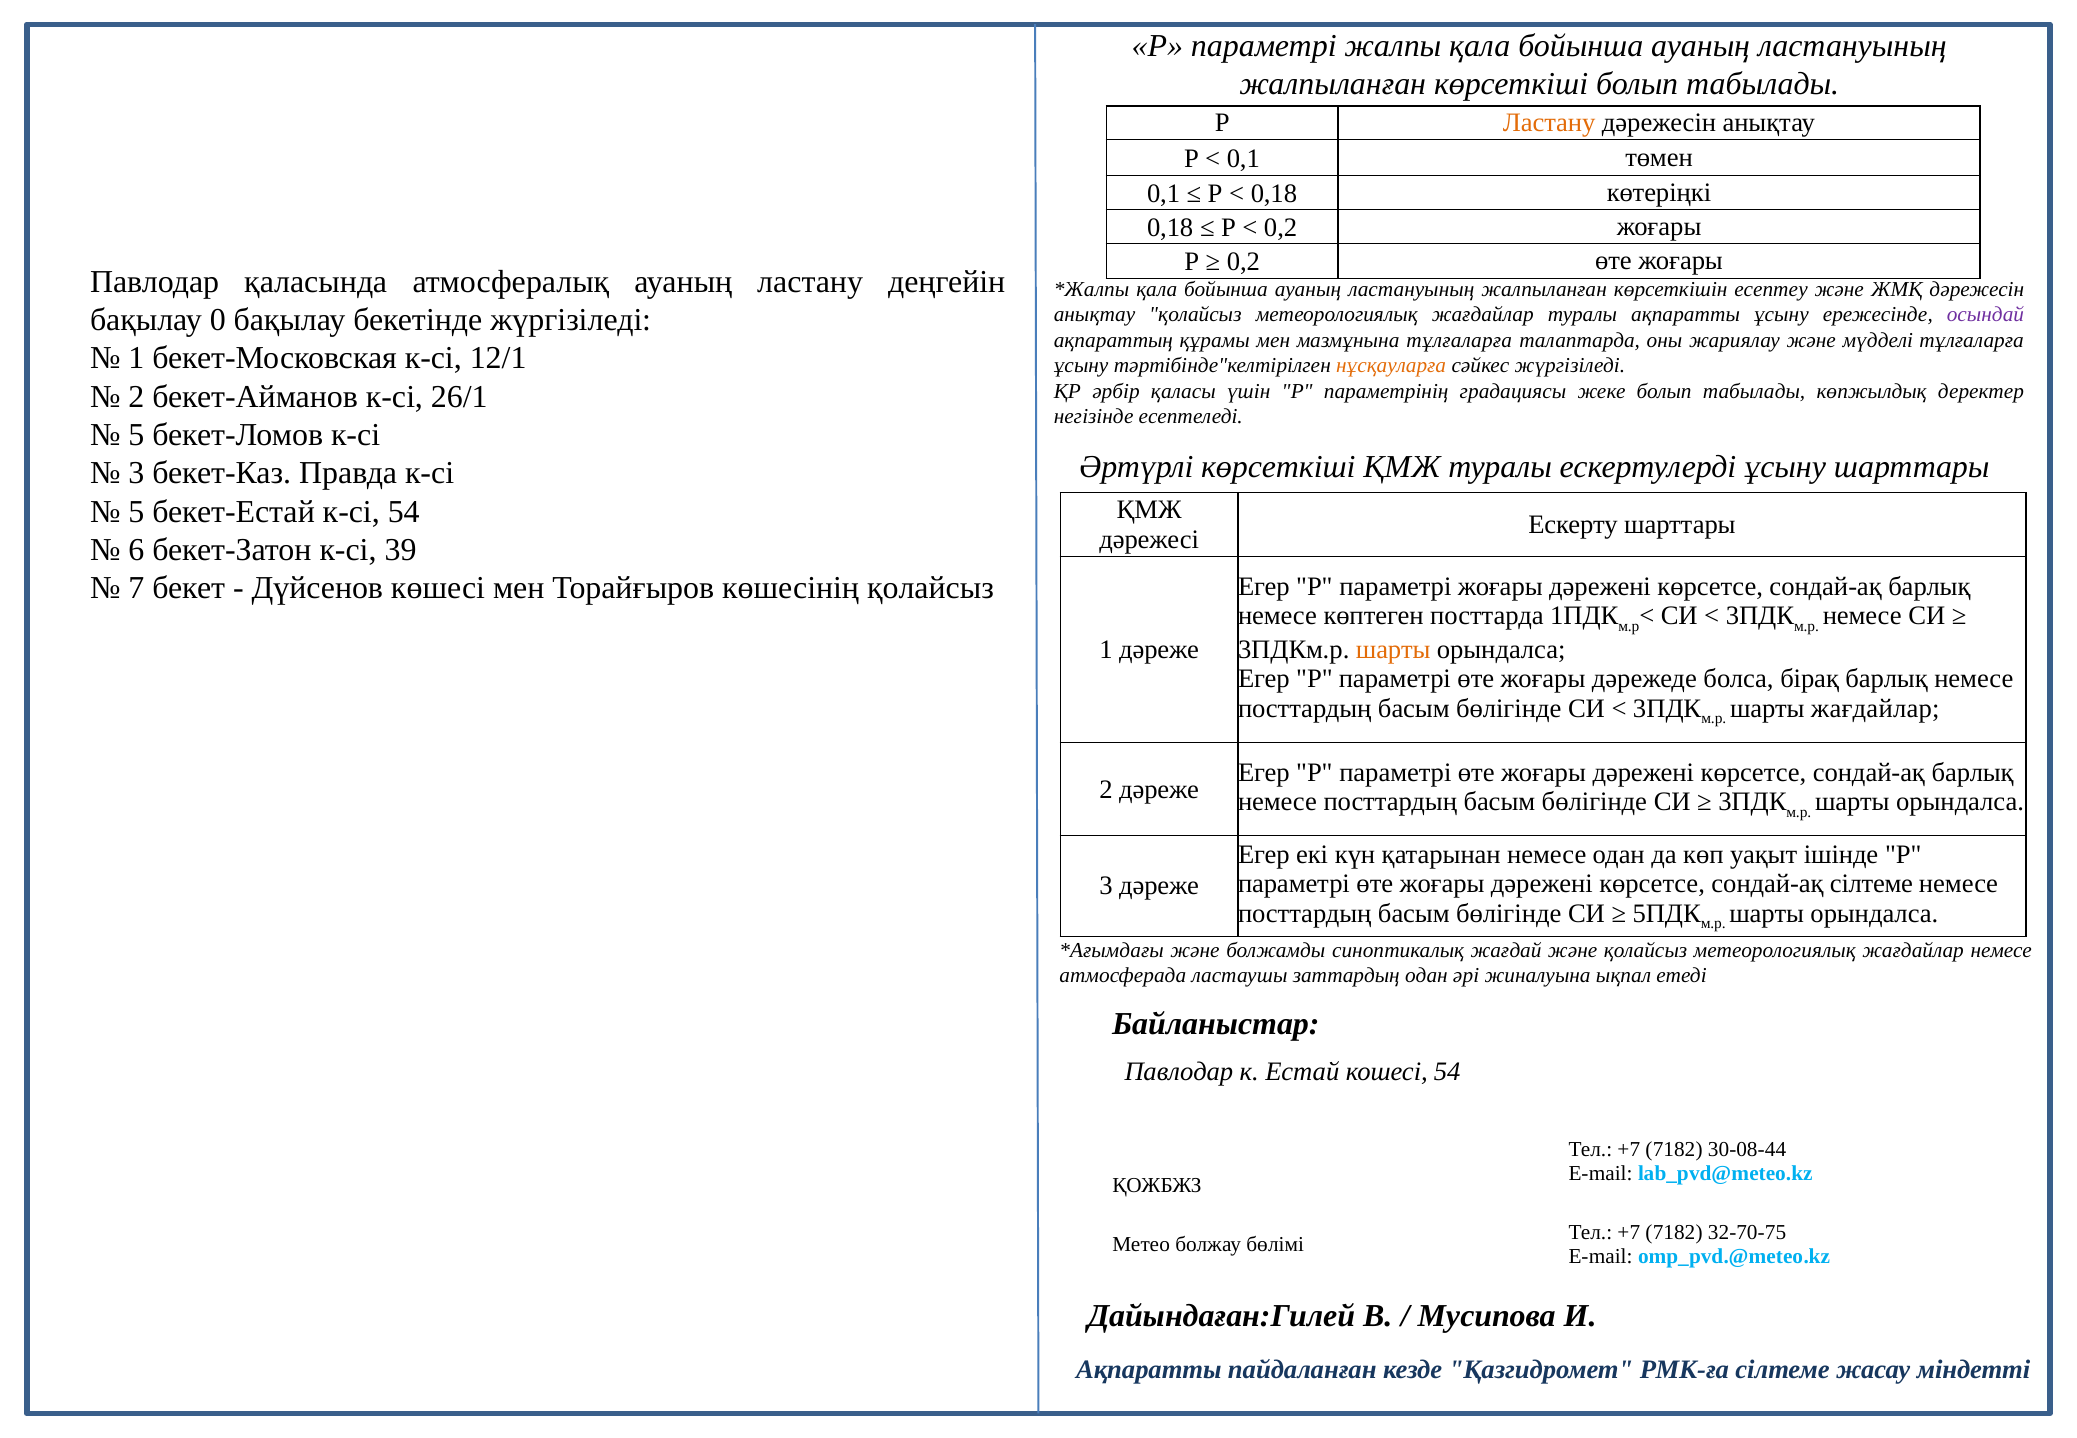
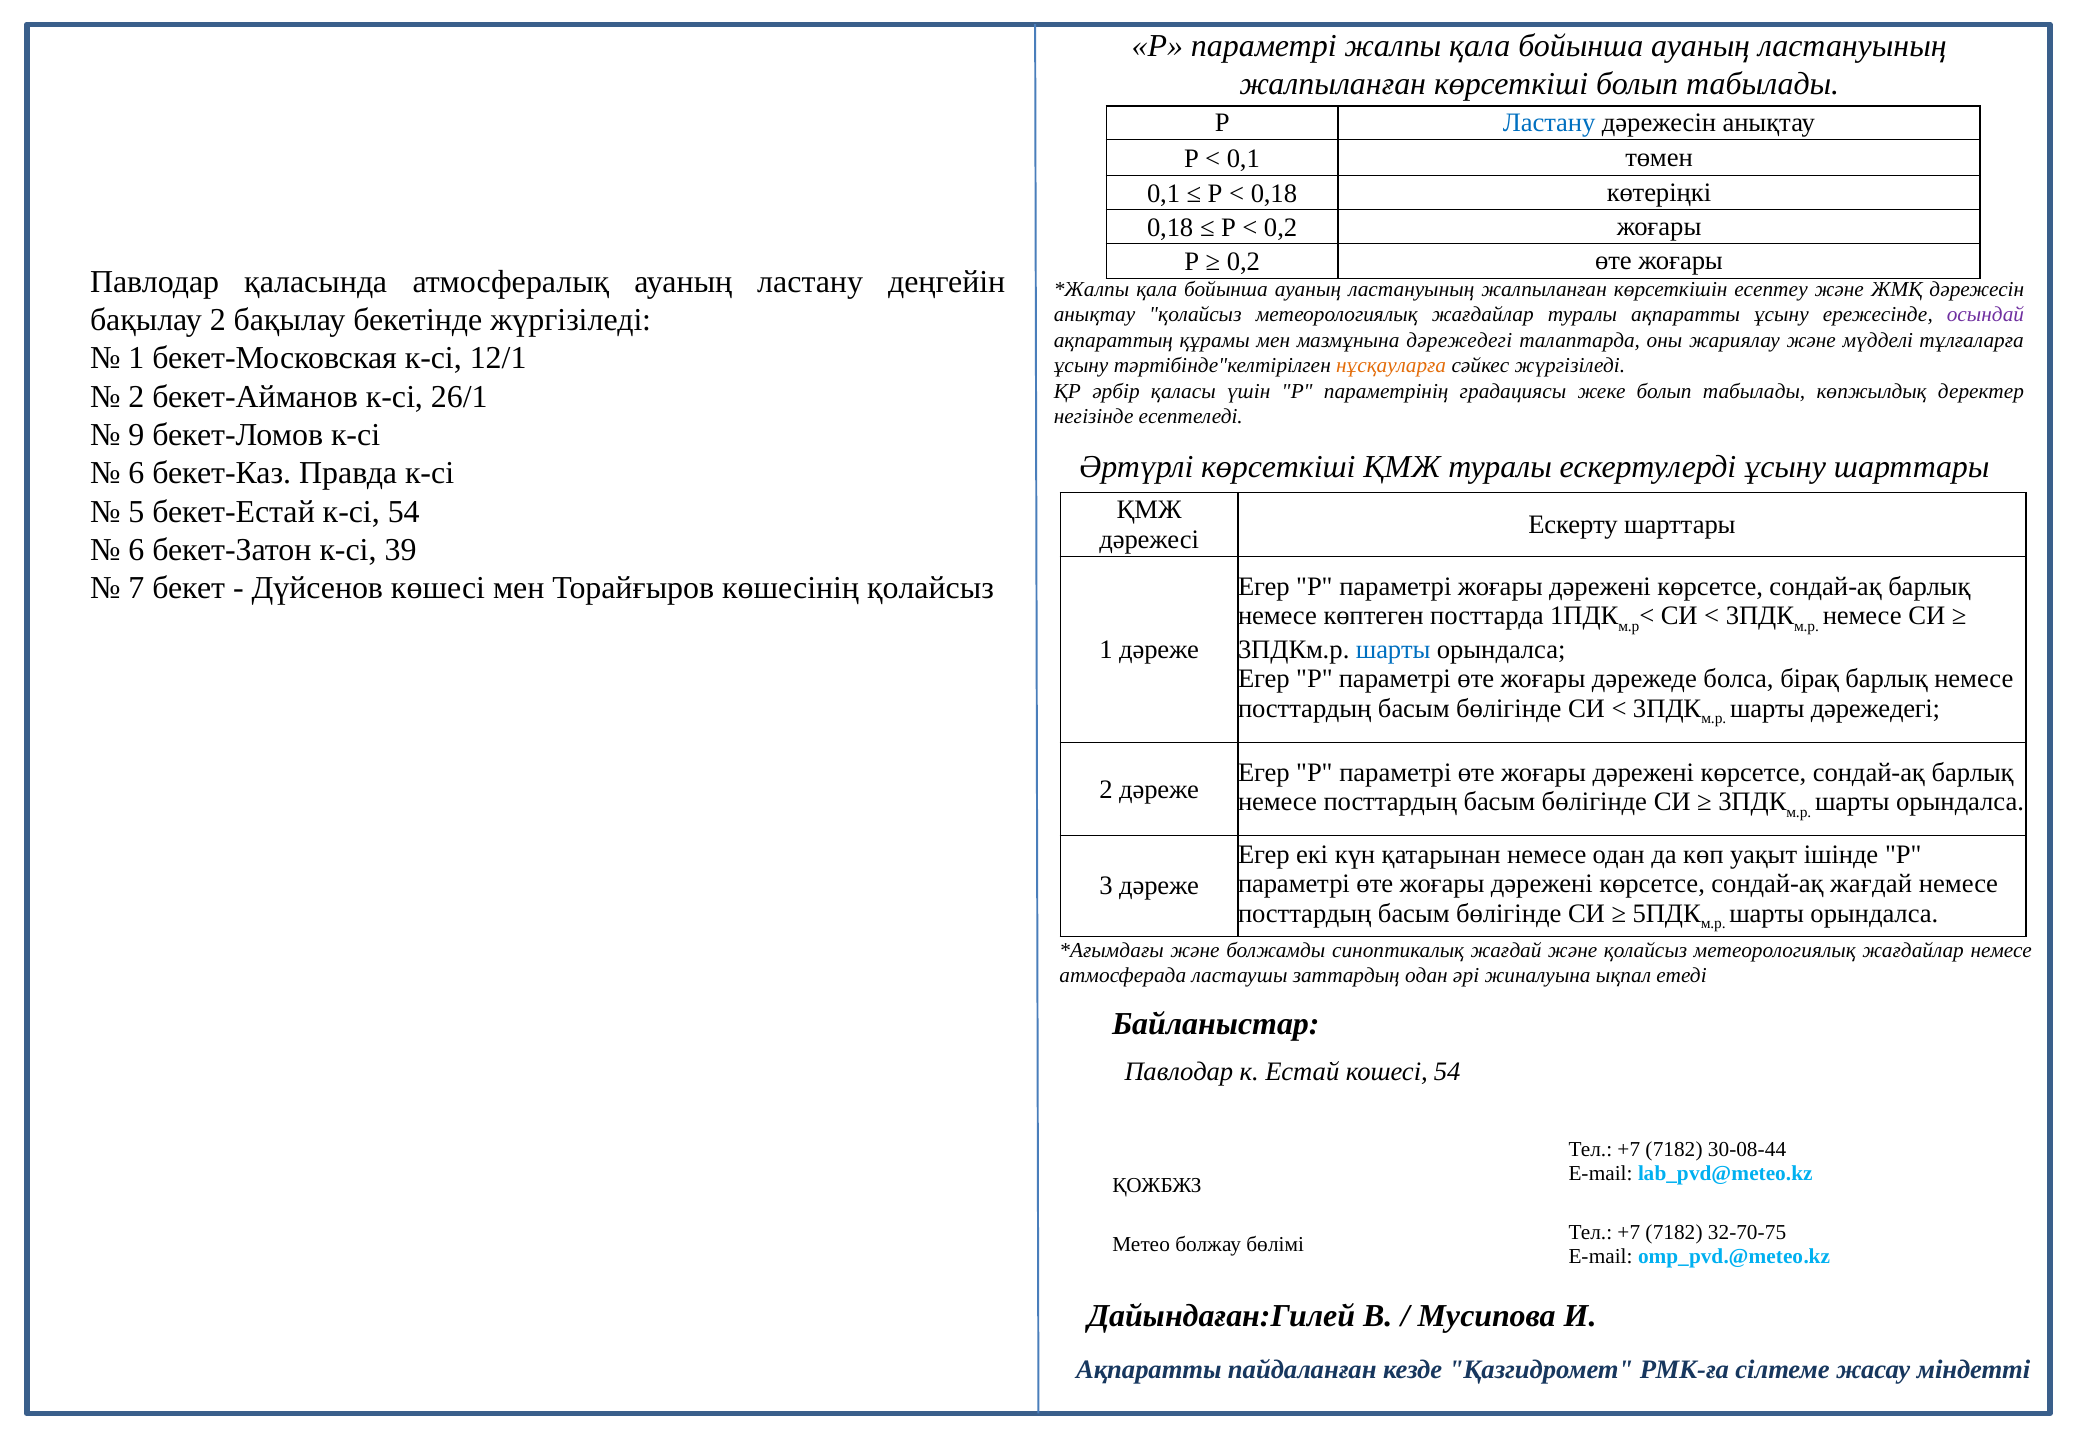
Ластану at (1549, 123) colour: orange -> blue
бақылау 0: 0 -> 2
мазмұнына тұлғаларға: тұлғаларға -> дәрежедегі
5 at (136, 435): 5 -> 9
3 at (136, 473): 3 -> 6
шарты at (1393, 650) colour: orange -> blue
шарты жағдайлар: жағдайлар -> дәрежедегі
сондай-ақ сілтеме: сілтеме -> жағдай
